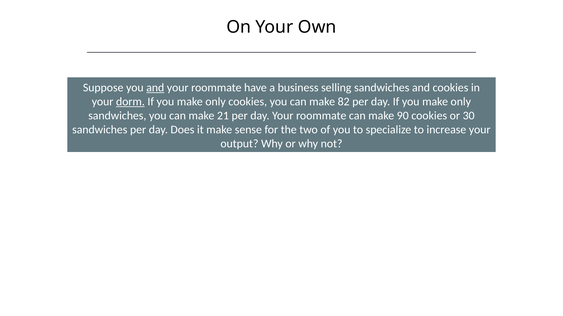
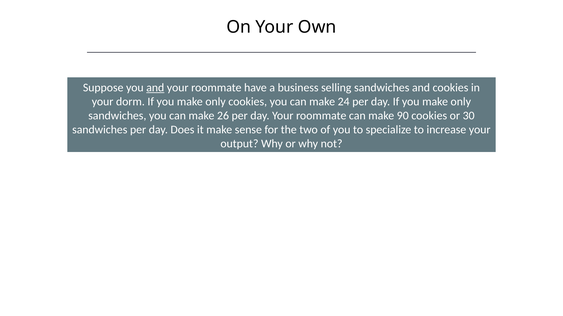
dorm underline: present -> none
82: 82 -> 24
21: 21 -> 26
